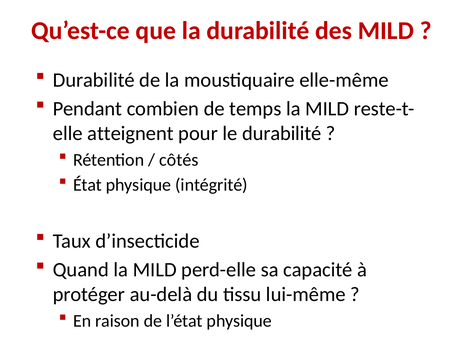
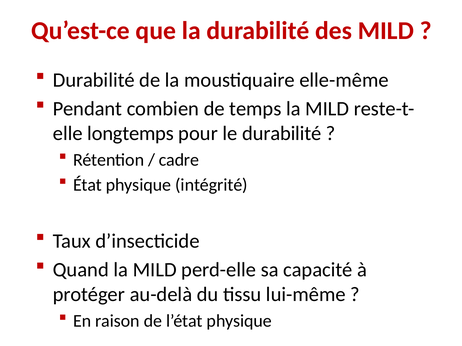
atteignent: atteignent -> longtemps
côtés: côtés -> cadre
